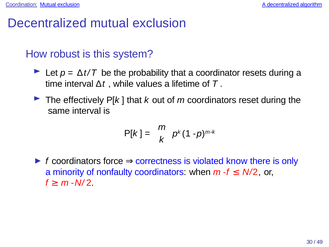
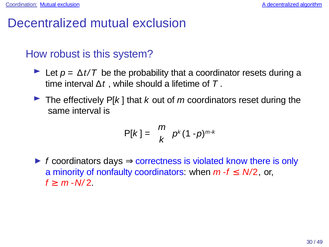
values: values -> should
force: force -> days
